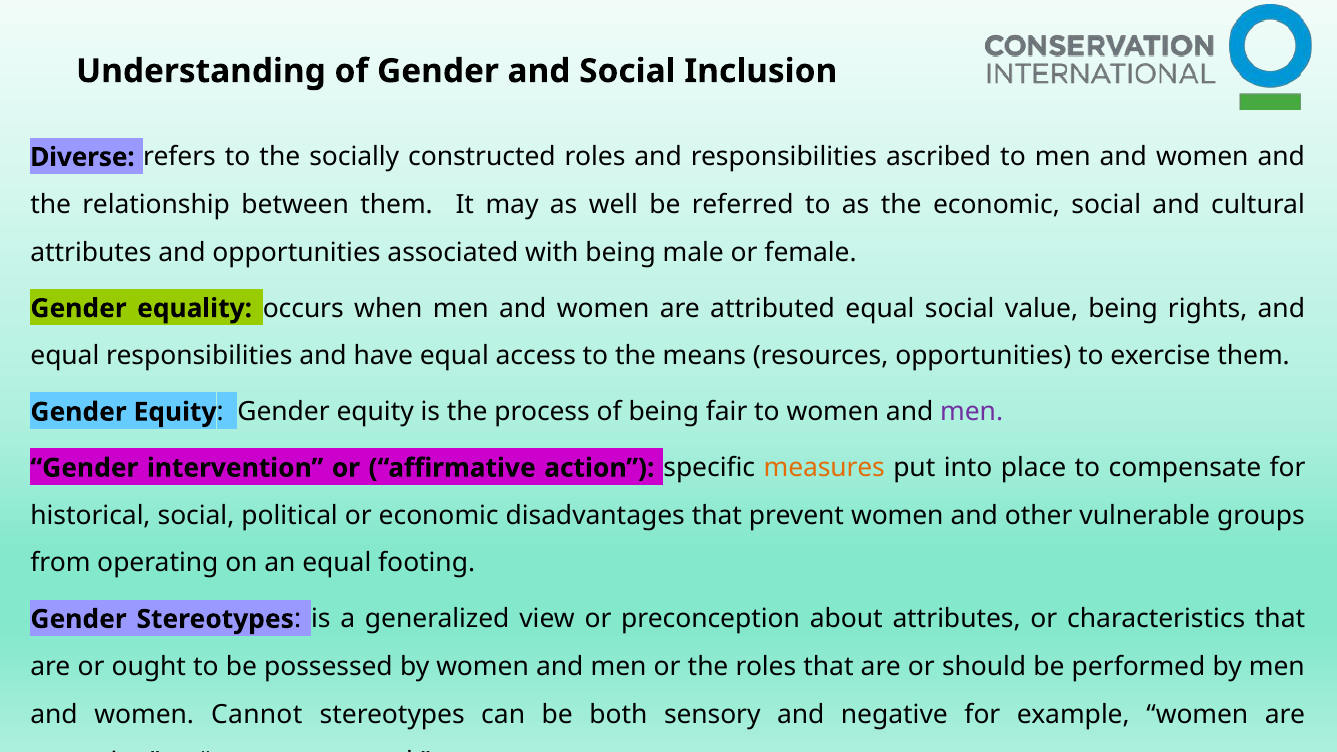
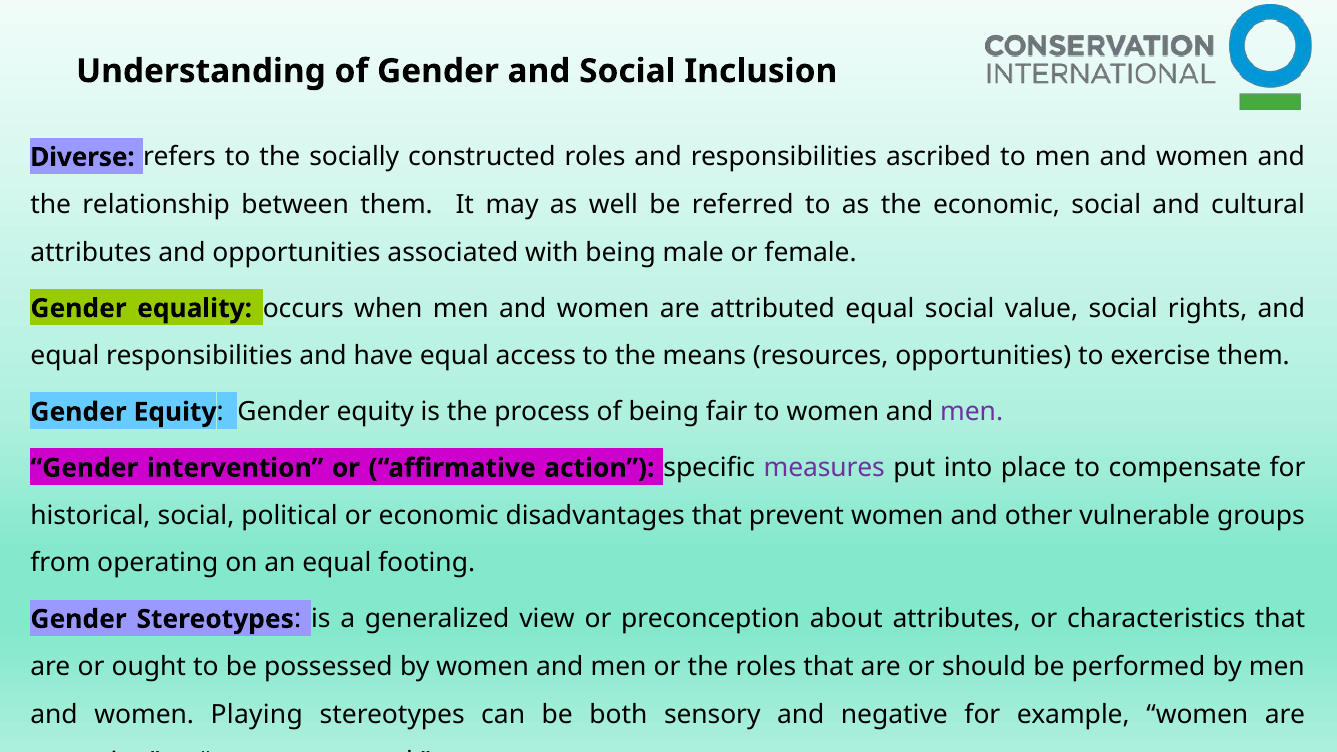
value being: being -> social
measures colour: orange -> purple
Cannot: Cannot -> Playing
